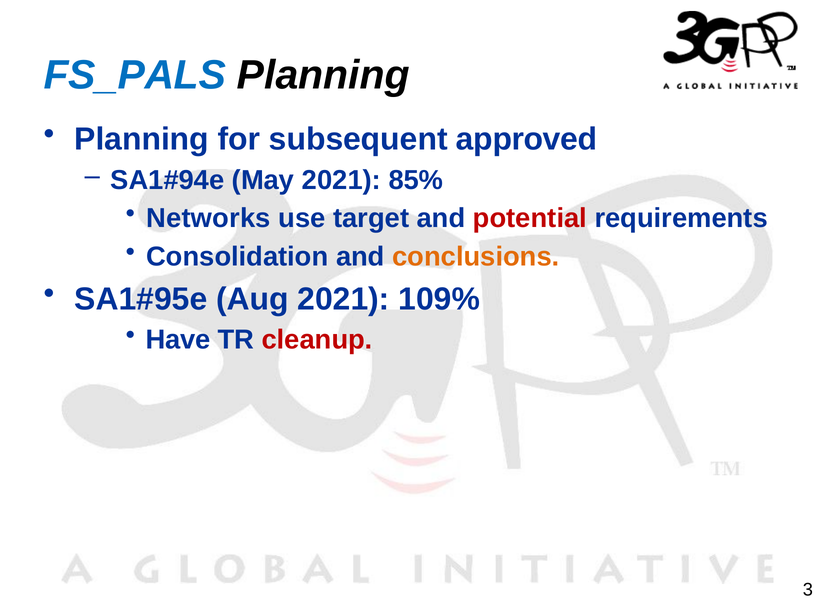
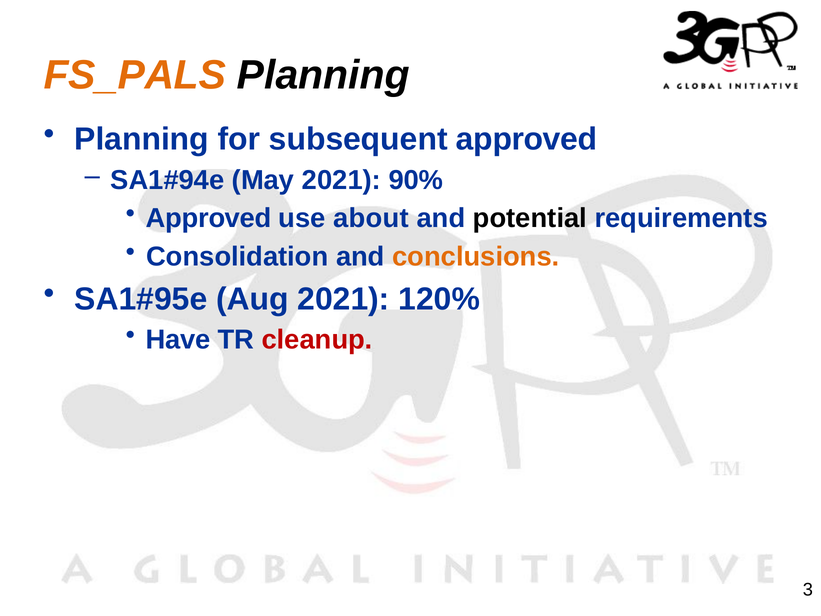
FS_PALS colour: blue -> orange
85%: 85% -> 90%
Networks at (208, 218): Networks -> Approved
target: target -> about
potential colour: red -> black
109%: 109% -> 120%
